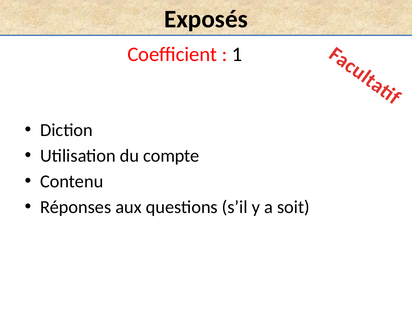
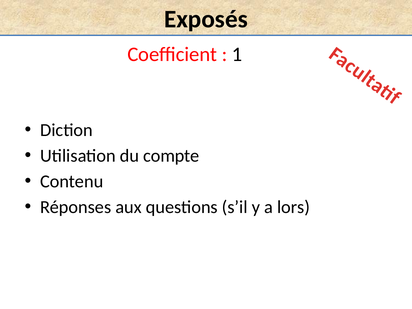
soit: soit -> lors
